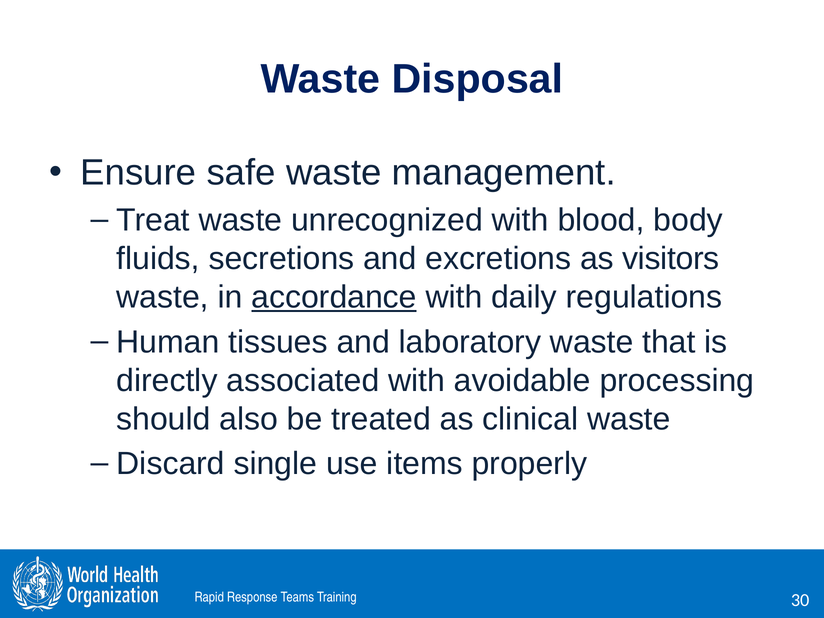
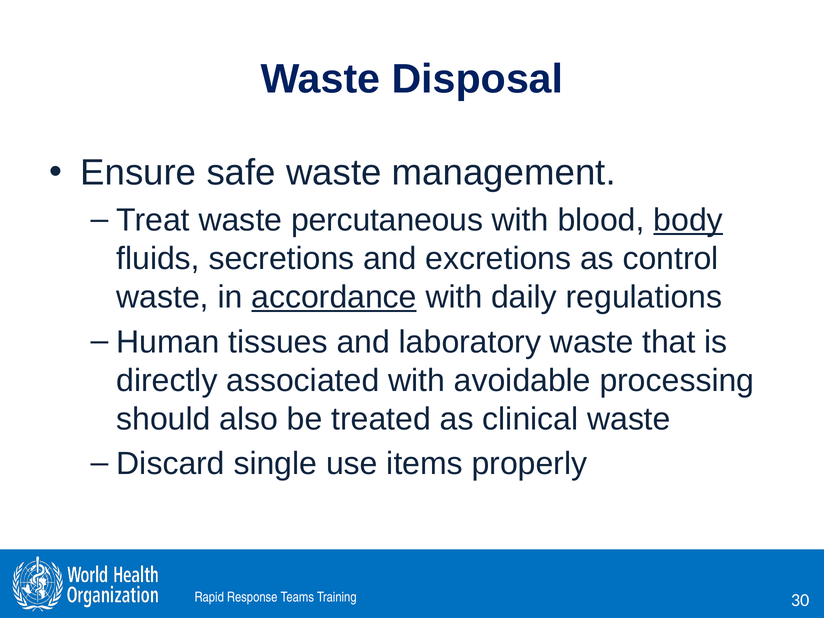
unrecognized: unrecognized -> percutaneous
body underline: none -> present
visitors: visitors -> control
